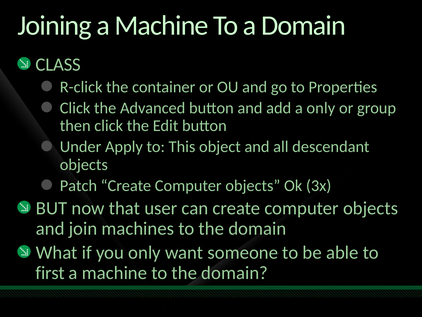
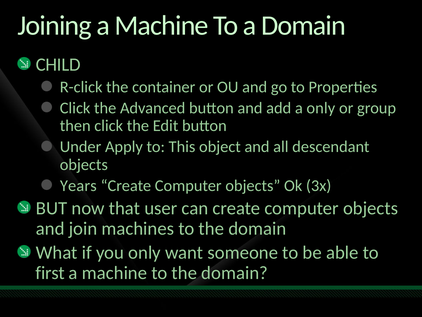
CLASS: CLASS -> CHILD
Patch: Patch -> Years
